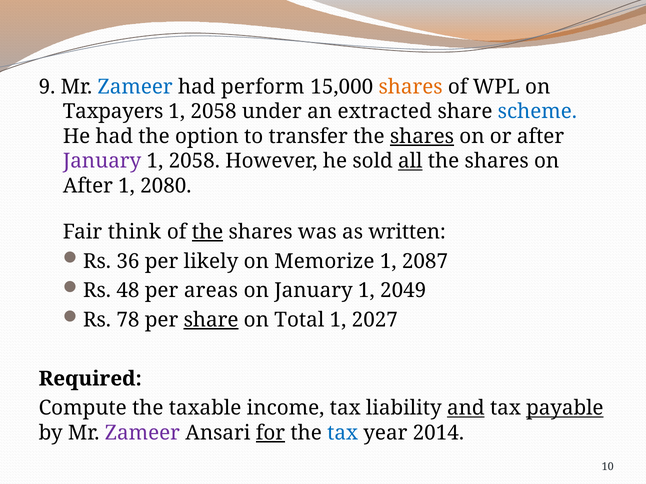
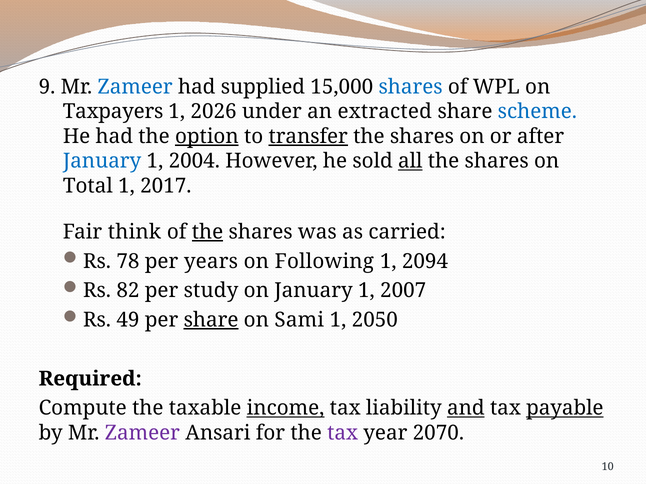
perform: perform -> supplied
shares at (411, 87) colour: orange -> blue
2058 at (214, 112): 2058 -> 2026
option underline: none -> present
transfer underline: none -> present
shares at (422, 136) underline: present -> none
January at (102, 161) colour: purple -> blue
2058 at (194, 161): 2058 -> 2004
After at (88, 186): After -> Total
2080: 2080 -> 2017
written: written -> carried
36: 36 -> 78
likely: likely -> years
Memorize: Memorize -> Following
2087: 2087 -> 2094
48: 48 -> 82
areas: areas -> study
2049: 2049 -> 2007
78: 78 -> 49
Total: Total -> Sami
2027: 2027 -> 2050
income underline: none -> present
for underline: present -> none
tax at (343, 433) colour: blue -> purple
2014: 2014 -> 2070
